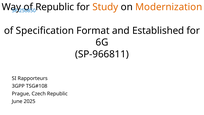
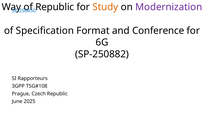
Modernization colour: orange -> purple
Established: Established -> Conference
SP-966811: SP-966811 -> SP-250882
